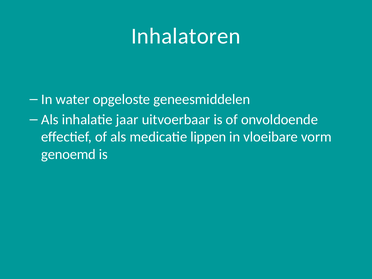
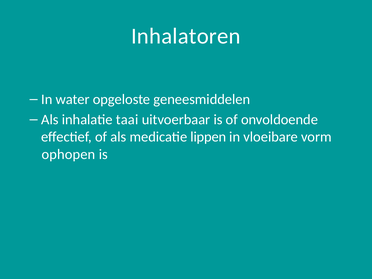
jaar: jaar -> taai
genoemd: genoemd -> ophopen
